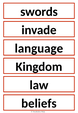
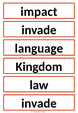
swords: swords -> impact
beliefs at (39, 103): beliefs -> invade
